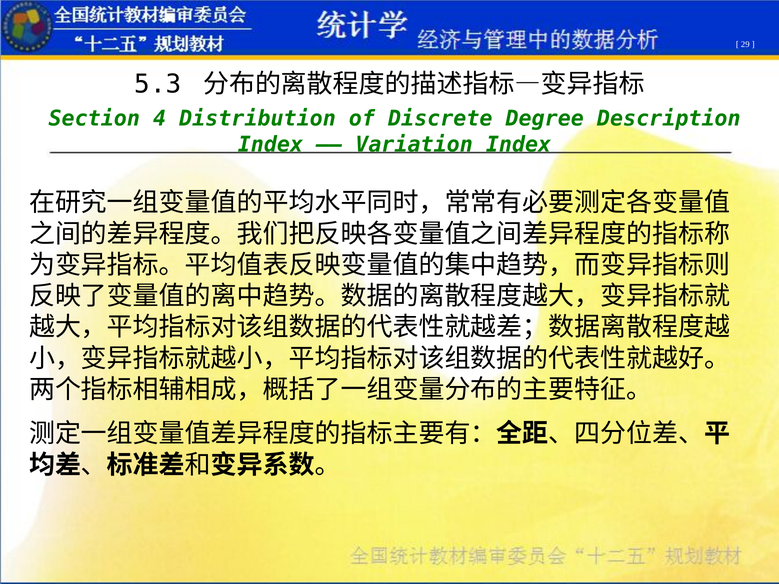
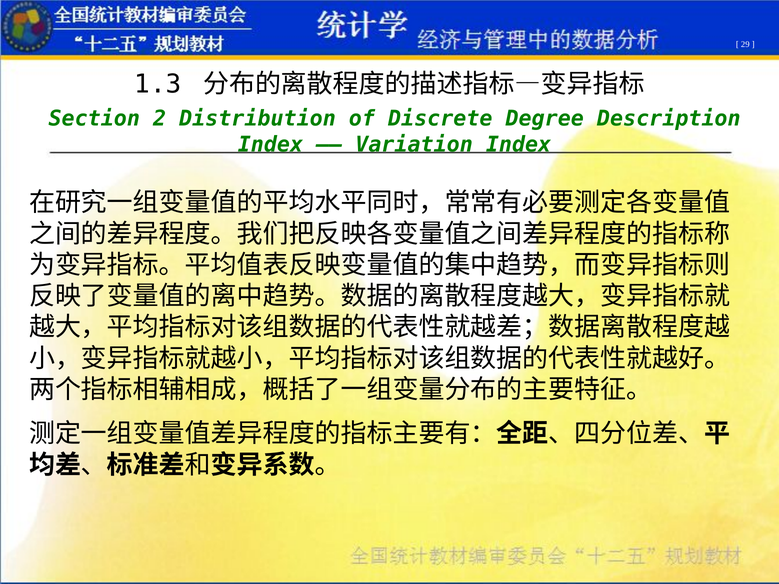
5.3: 5.3 -> 1.3
4: 4 -> 2
